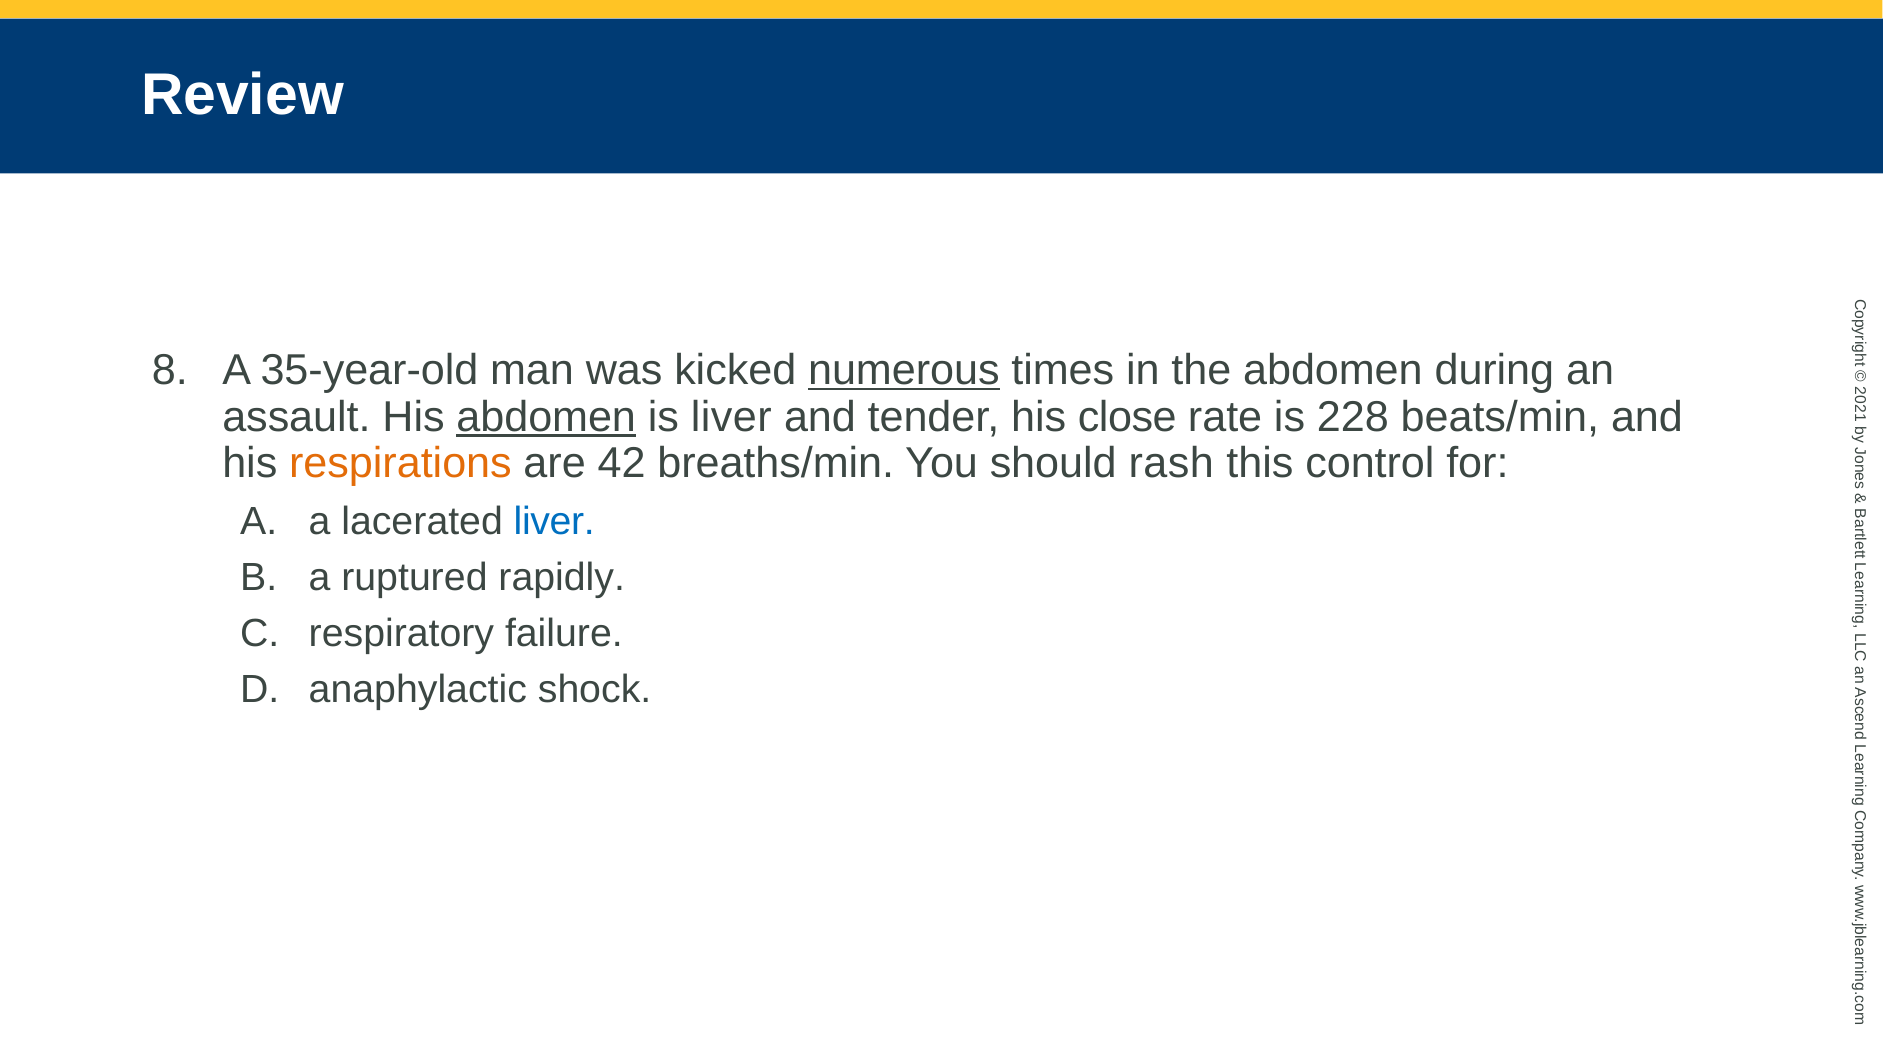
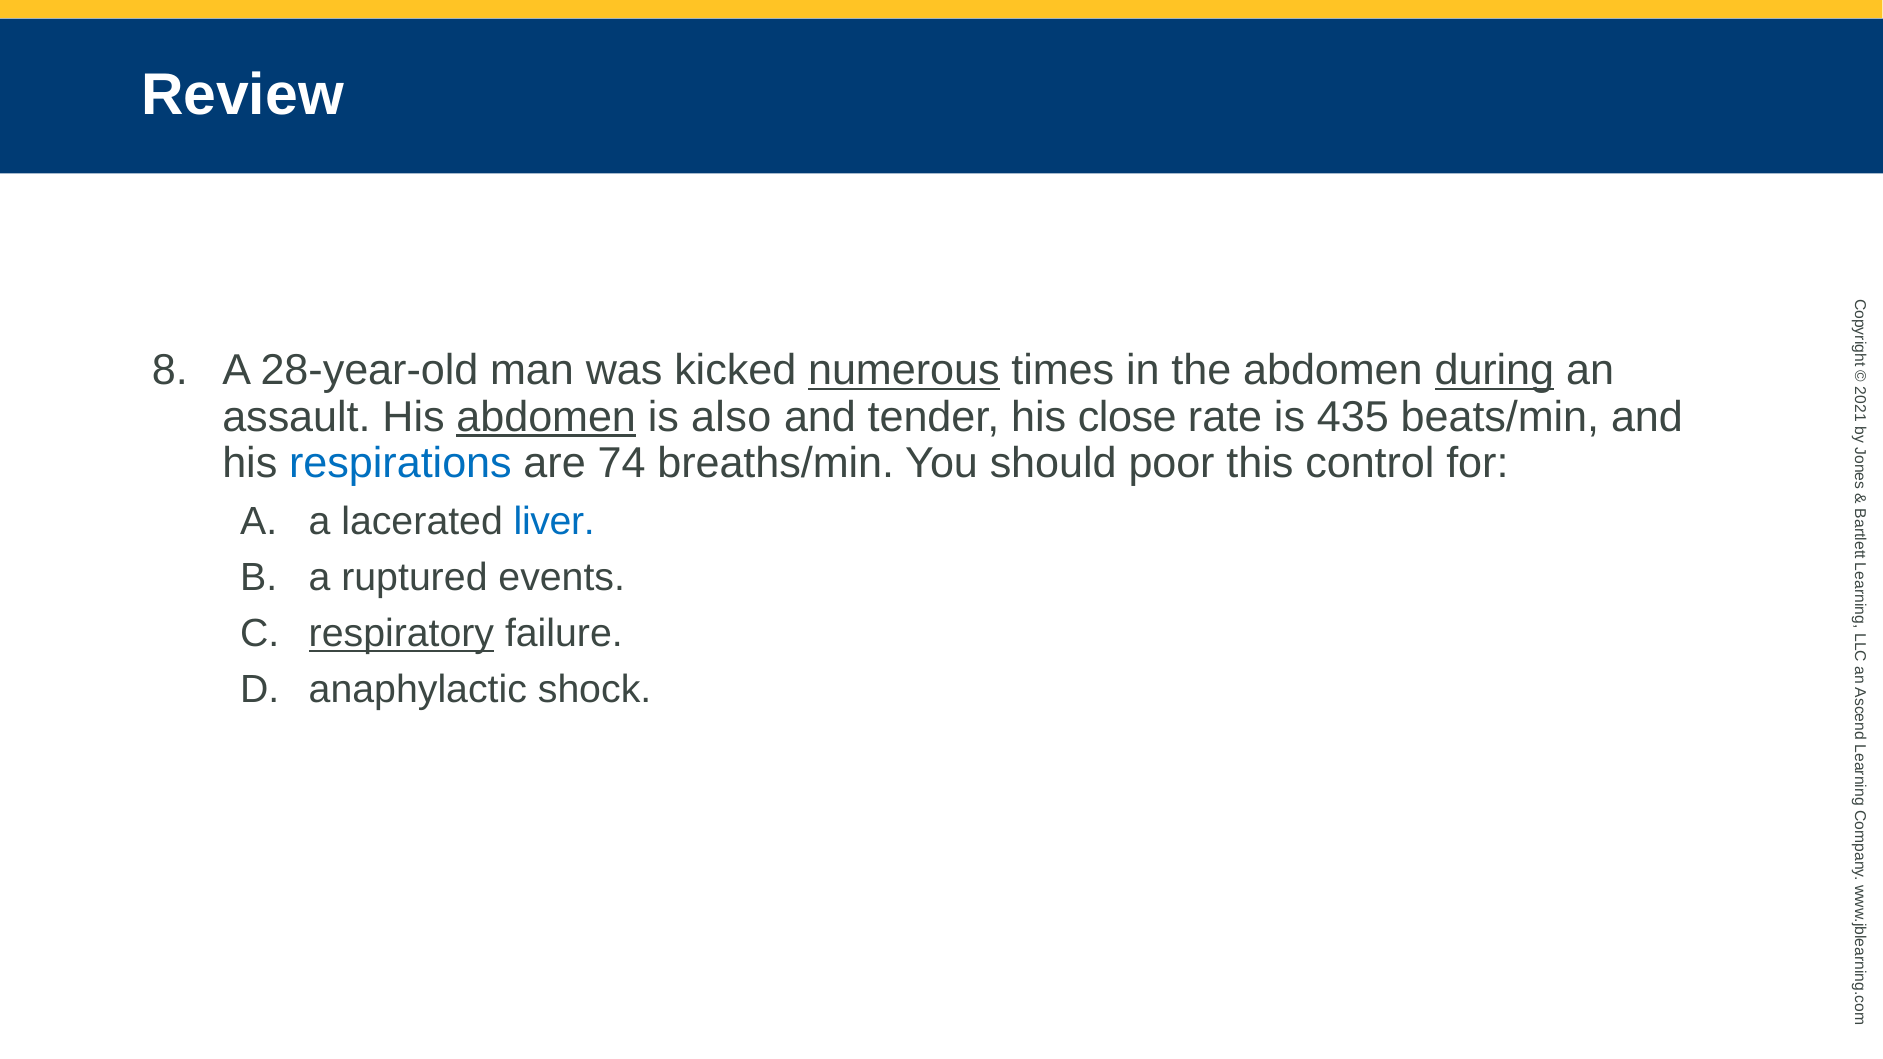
35-year-old: 35-year-old -> 28-year-old
during underline: none -> present
is liver: liver -> also
228: 228 -> 435
respirations colour: orange -> blue
42: 42 -> 74
rash: rash -> poor
rapidly: rapidly -> events
respiratory underline: none -> present
